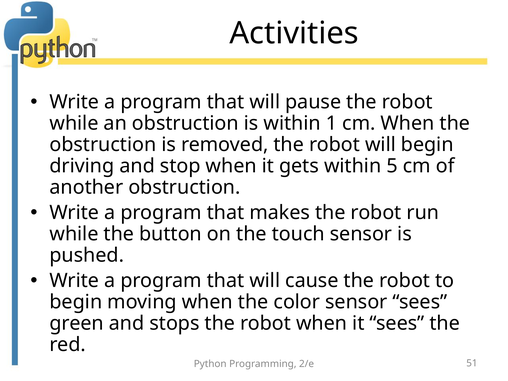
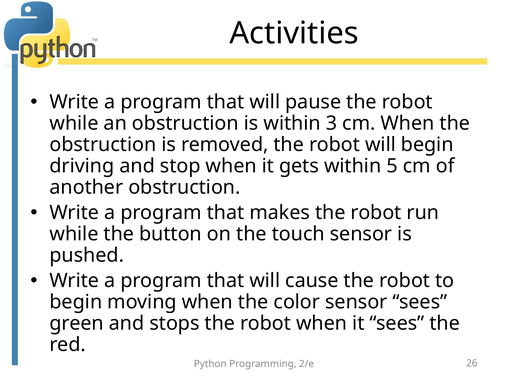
1: 1 -> 3
51: 51 -> 26
